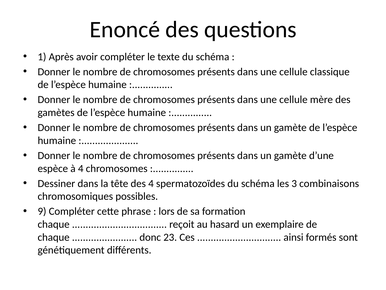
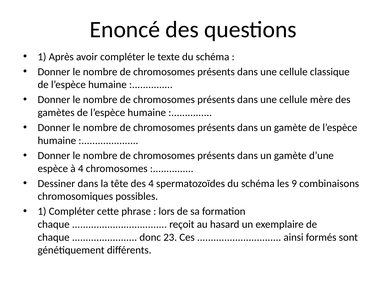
3: 3 -> 9
9 at (42, 211): 9 -> 1
